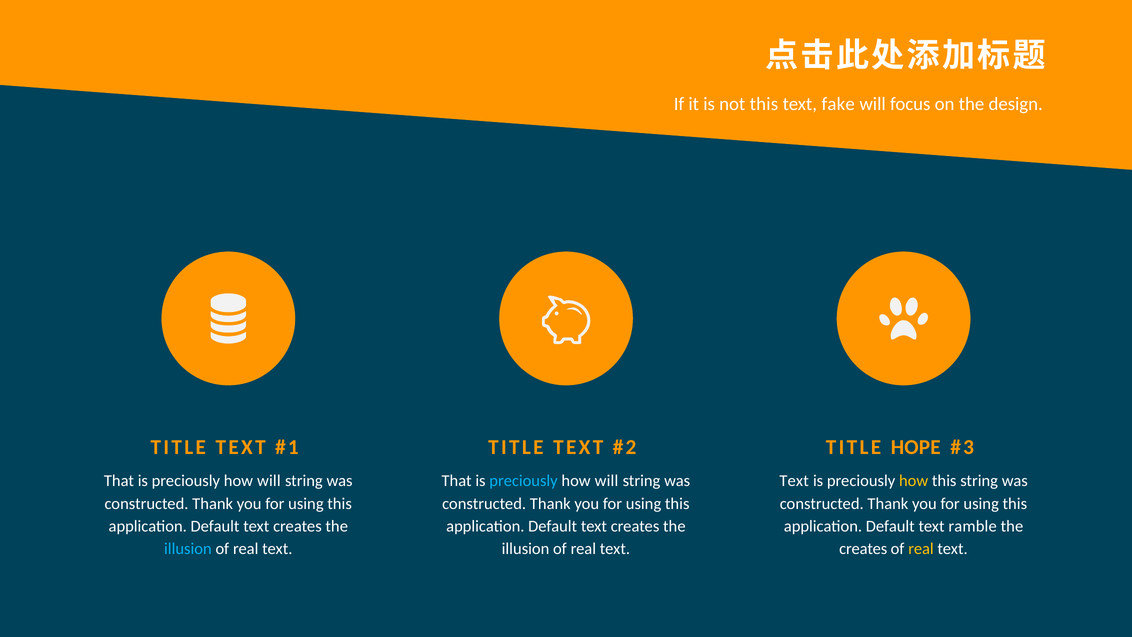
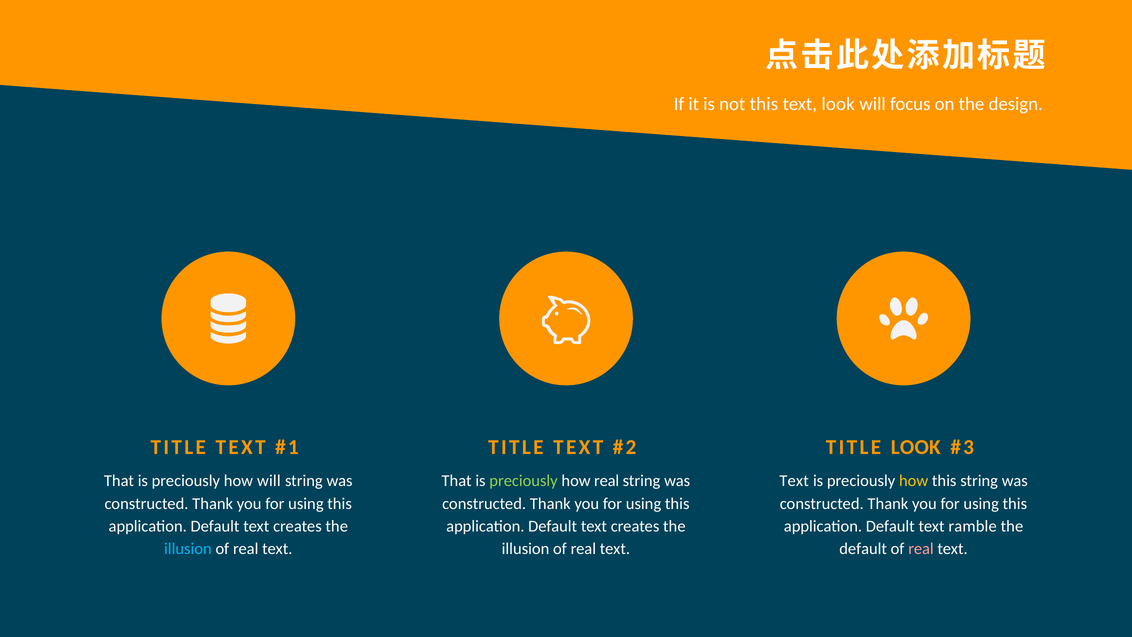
text fake: fake -> look
TITLE HOPE: HOPE -> LOOK
preciously at (524, 481) colour: light blue -> light green
will at (606, 481): will -> real
creates at (863, 549): creates -> default
real at (921, 549) colour: yellow -> pink
